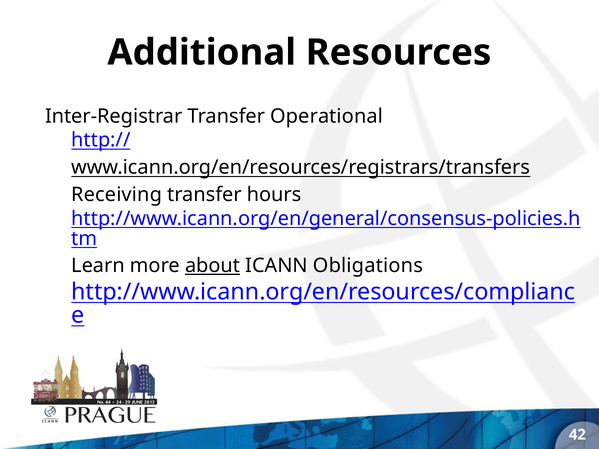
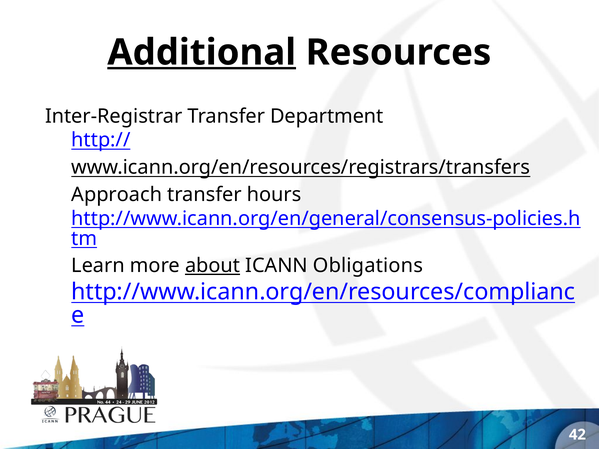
Additional underline: none -> present
Operational: Operational -> Department
Receiving: Receiving -> Approach
